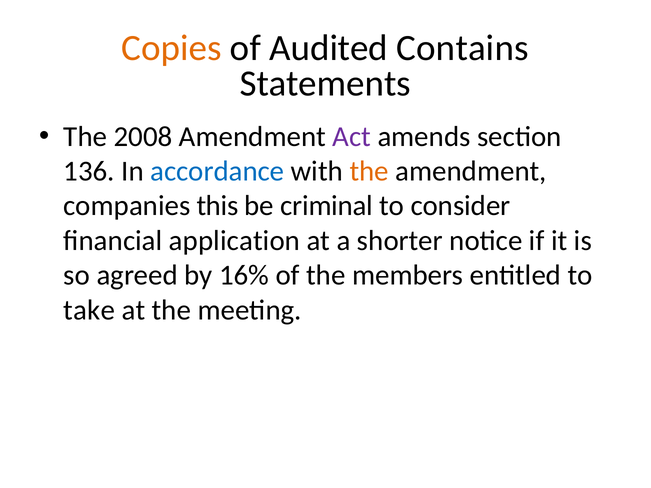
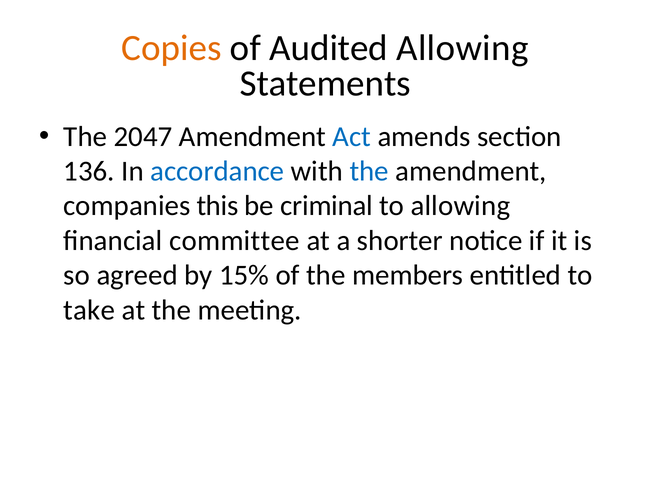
Audited Contains: Contains -> Allowing
2008: 2008 -> 2047
Act colour: purple -> blue
the at (369, 171) colour: orange -> blue
to consider: consider -> allowing
application: application -> committee
16%: 16% -> 15%
